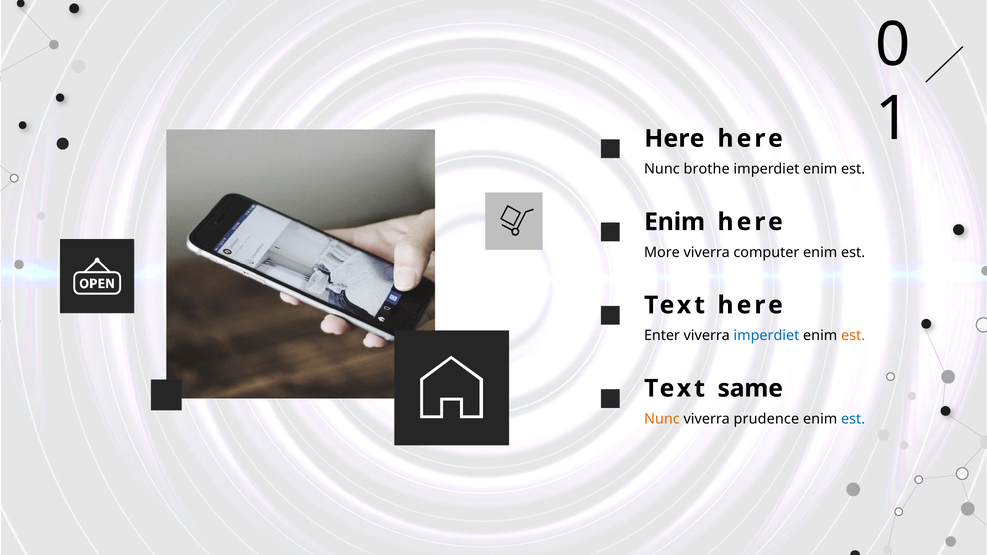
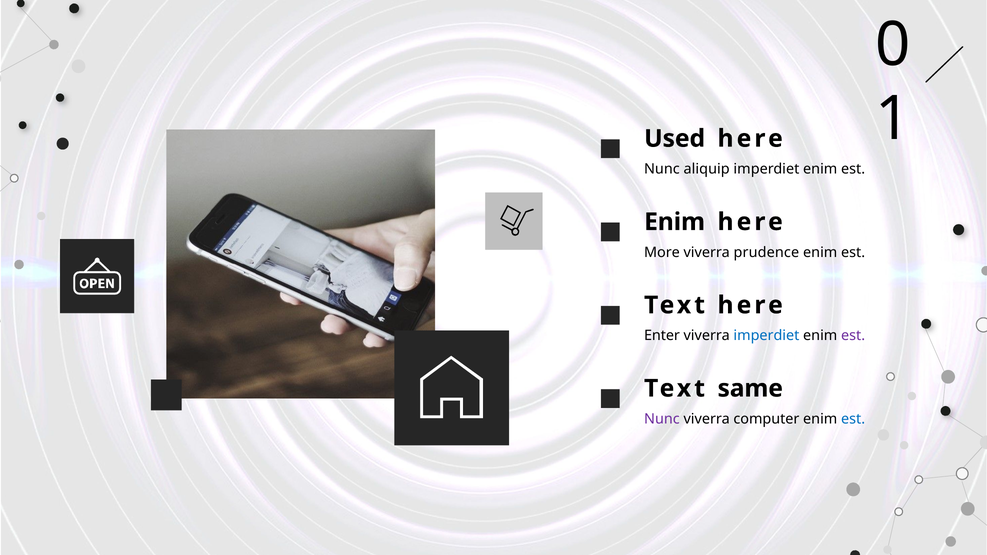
Here at (674, 139): Here -> Used
brothe: brothe -> aliquip
computer: computer -> prudence
est at (853, 336) colour: orange -> purple
Nunc at (662, 419) colour: orange -> purple
prudence: prudence -> computer
